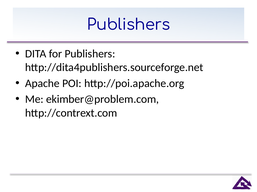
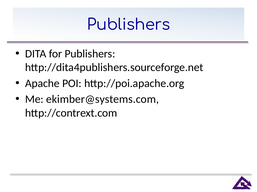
ekimber@problem.com: ekimber@problem.com -> ekimber@systems.com
